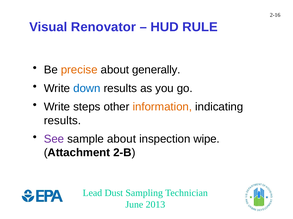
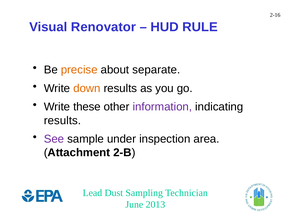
generally: generally -> separate
down colour: blue -> orange
steps: steps -> these
information colour: orange -> purple
sample about: about -> under
wipe: wipe -> area
